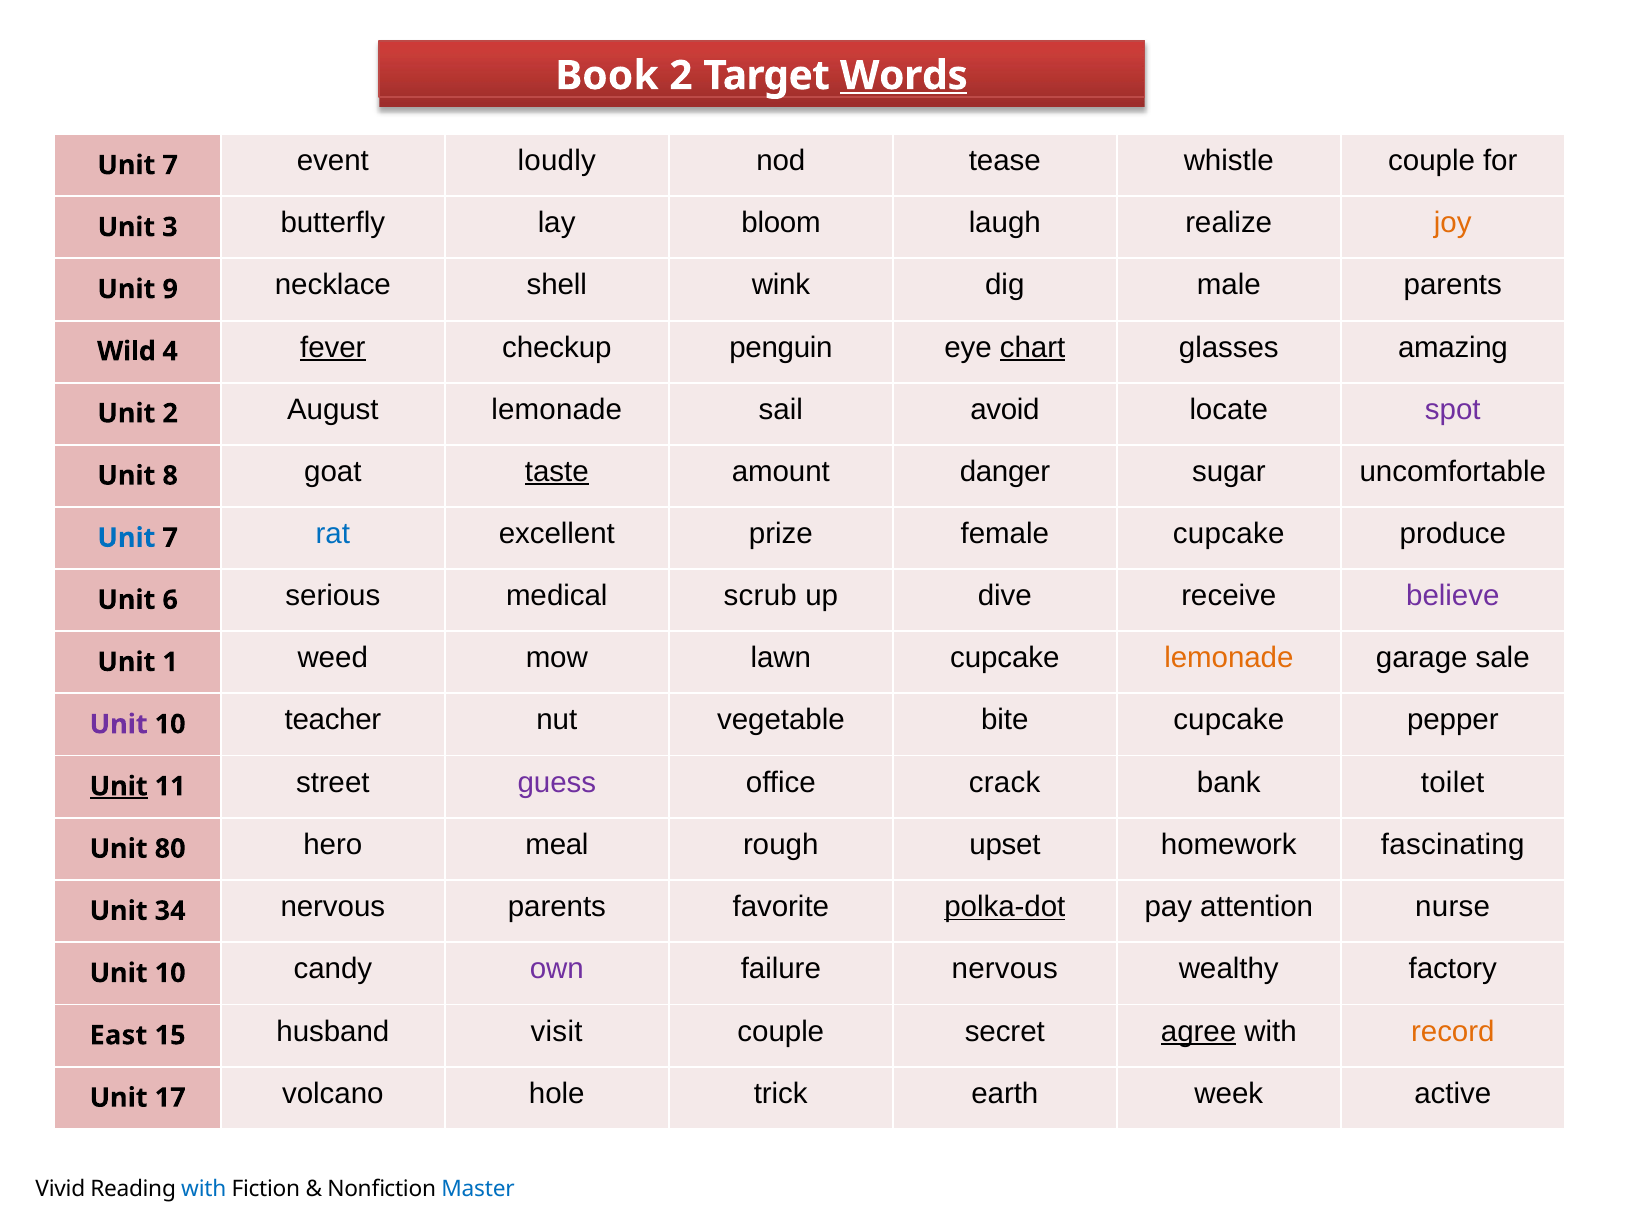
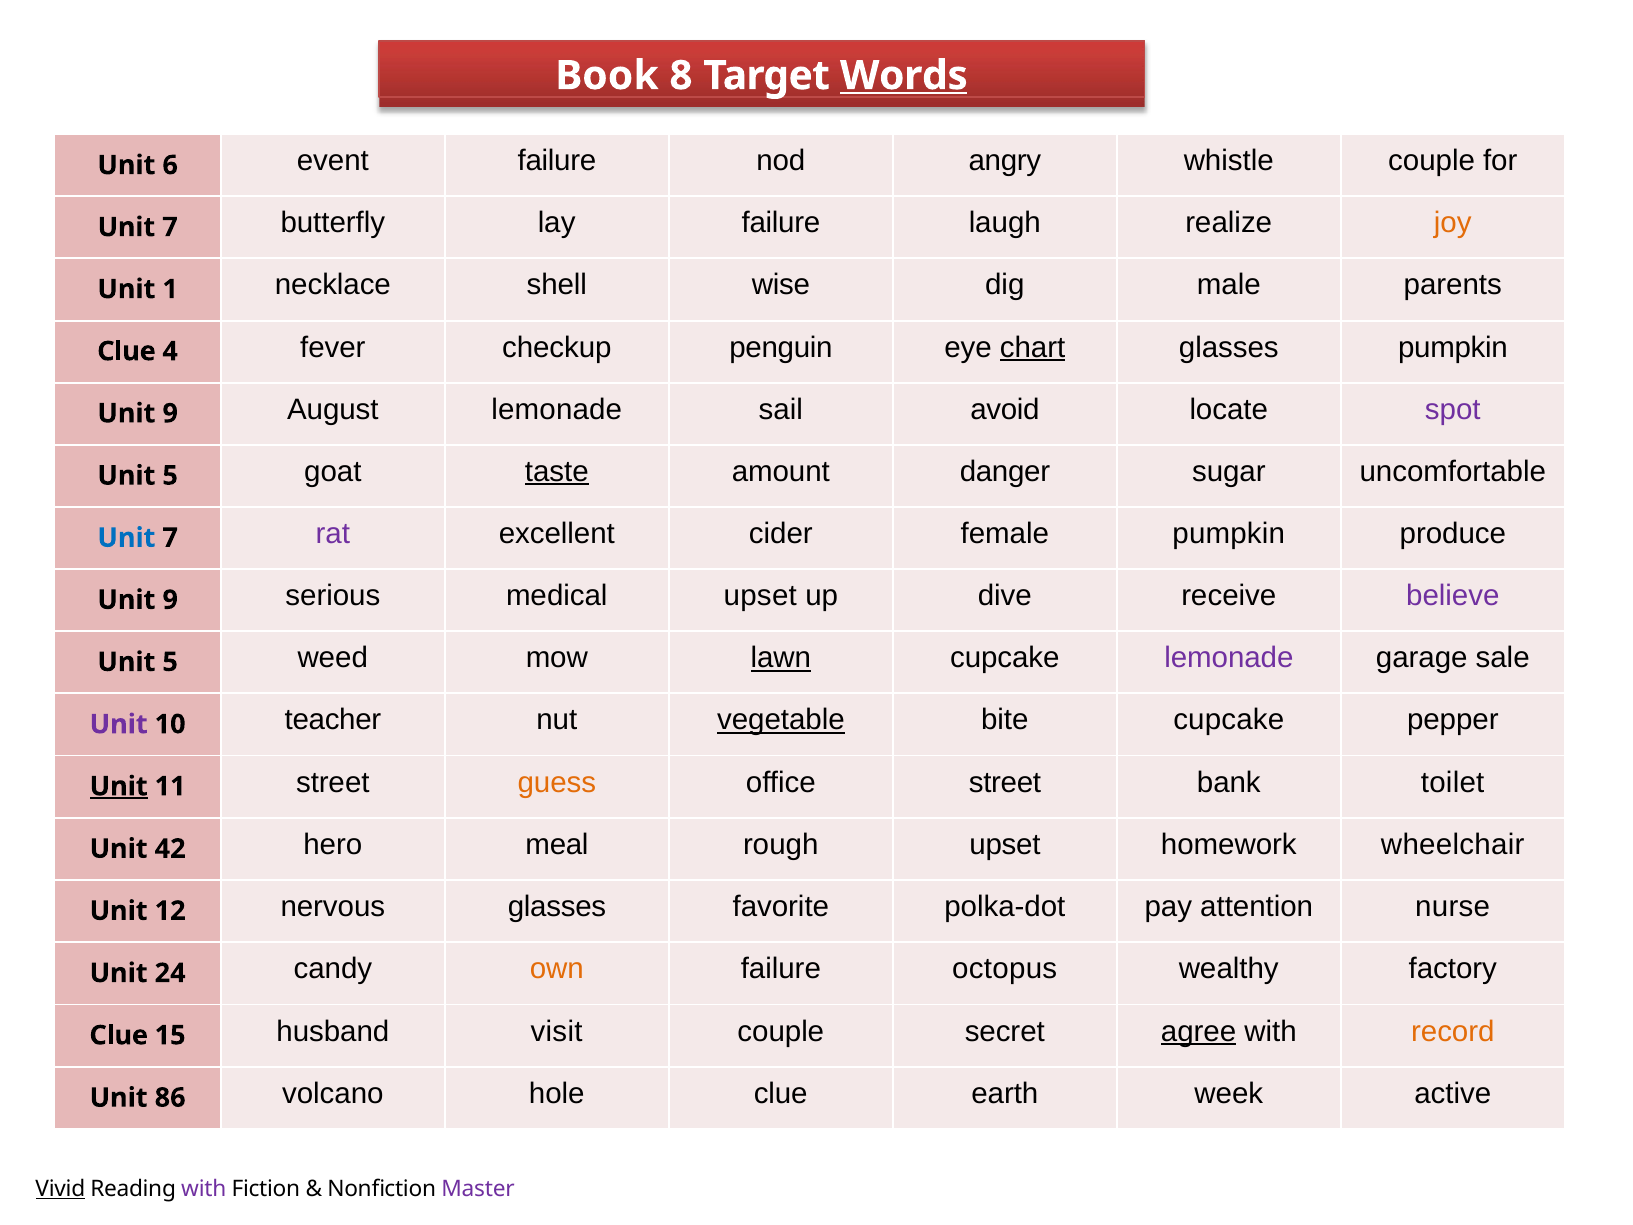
Book 2: 2 -> 8
7 at (170, 165): 7 -> 6
event loudly: loudly -> failure
tease: tease -> angry
3 at (170, 227): 3 -> 7
lay bloom: bloom -> failure
9: 9 -> 1
wink: wink -> wise
Wild at (126, 351): Wild -> Clue
fever underline: present -> none
glasses amazing: amazing -> pumpkin
2 at (170, 413): 2 -> 9
8 at (170, 476): 8 -> 5
rat colour: blue -> purple
prize: prize -> cider
female cupcake: cupcake -> pumpkin
6 at (170, 600): 6 -> 9
medical scrub: scrub -> upset
1 at (170, 662): 1 -> 5
lawn underline: none -> present
lemonade at (1229, 658) colour: orange -> purple
vegetable underline: none -> present
guess colour: purple -> orange
office crack: crack -> street
80: 80 -> 42
fascinating: fascinating -> wheelchair
34: 34 -> 12
nervous parents: parents -> glasses
polka-dot underline: present -> none
10 at (170, 973): 10 -> 24
own colour: purple -> orange
failure nervous: nervous -> octopus
East at (118, 1035): East -> Clue
17: 17 -> 86
hole trick: trick -> clue
Vivid underline: none -> present
with at (204, 1189) colour: blue -> purple
Master colour: blue -> purple
